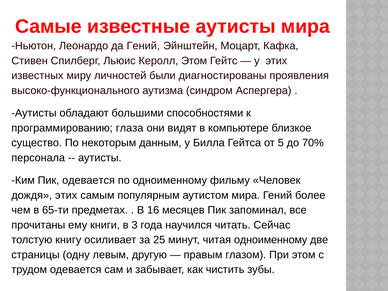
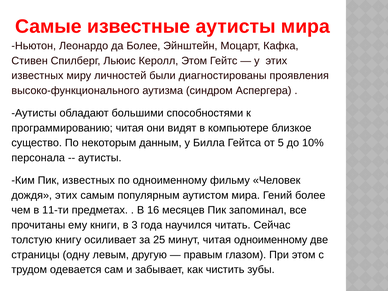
да Гений: Гений -> Более
программированию глаза: глаза -> читая
70%: 70% -> 10%
Пик одевается: одевается -> известных
65-ти: 65-ти -> 11-ти
